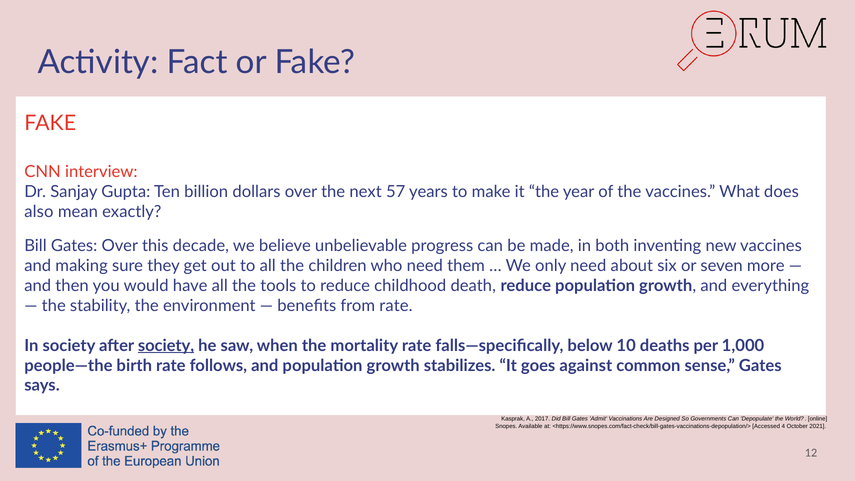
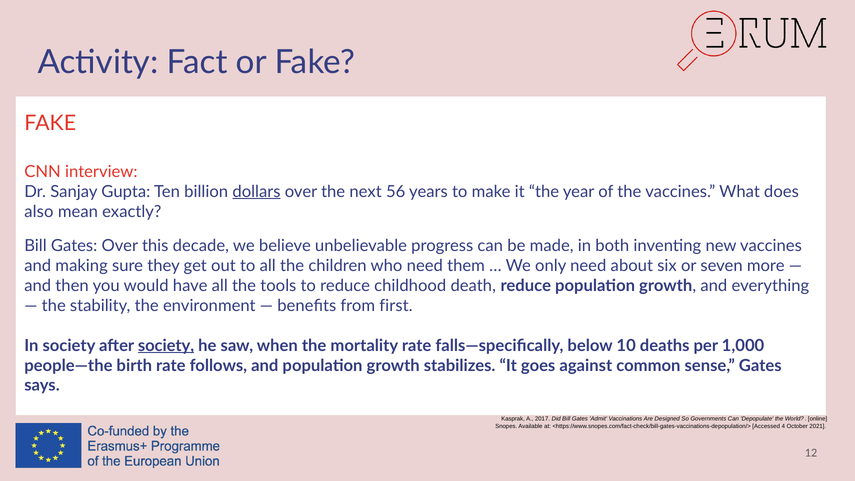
dollars underline: none -> present
57: 57 -> 56
from rate: rate -> first
